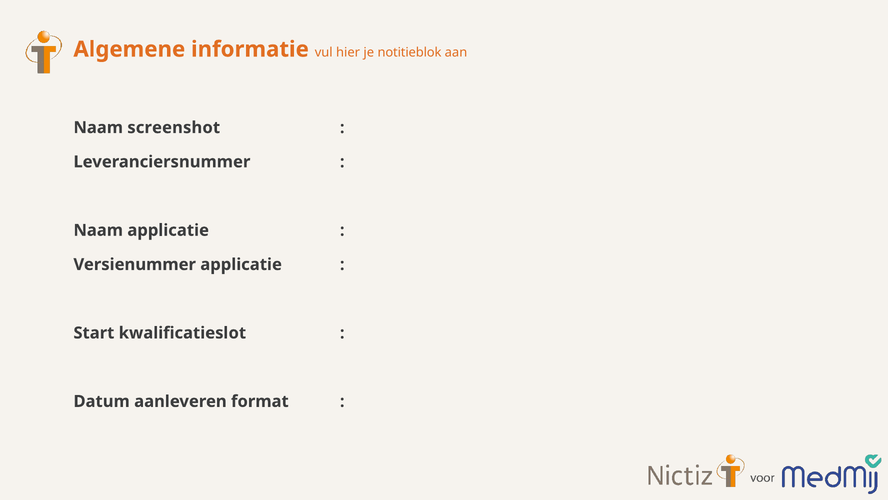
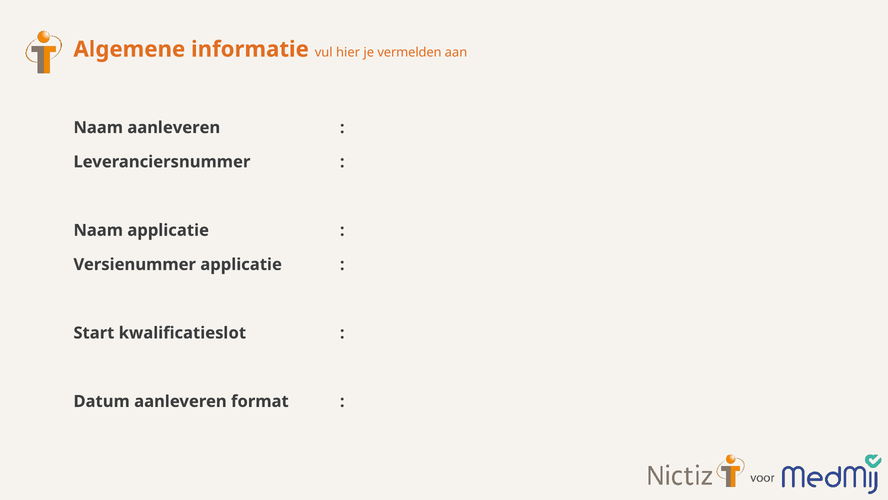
notitieblok: notitieblok -> vermelden
Naam screenshot: screenshot -> aanleveren
